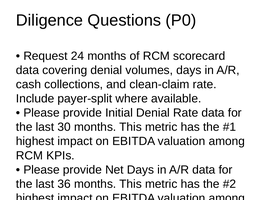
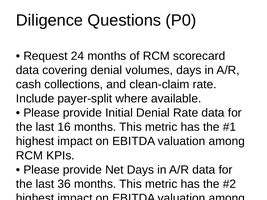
30: 30 -> 16
